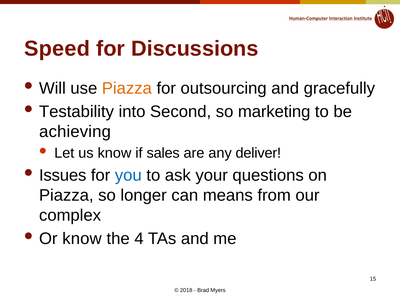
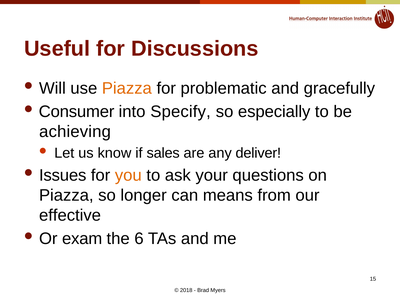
Speed: Speed -> Useful
outsourcing: outsourcing -> problematic
Testability: Testability -> Consumer
Second: Second -> Specify
marketing: marketing -> especially
you colour: blue -> orange
complex: complex -> effective
Or know: know -> exam
4: 4 -> 6
